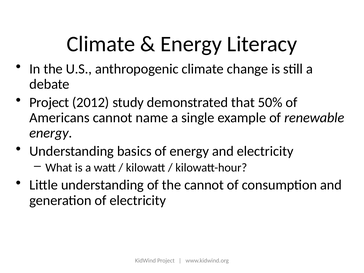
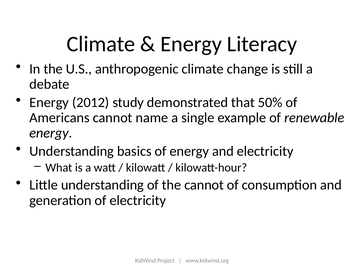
Project at (49, 102): Project -> Energy
